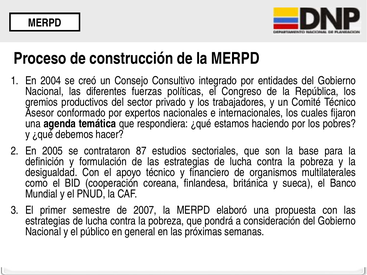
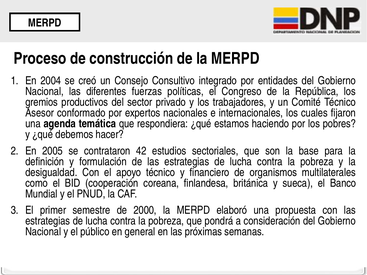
87: 87 -> 42
2007: 2007 -> 2000
